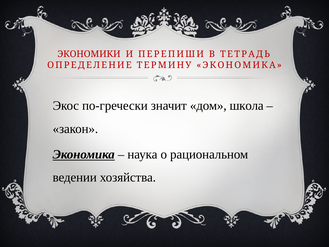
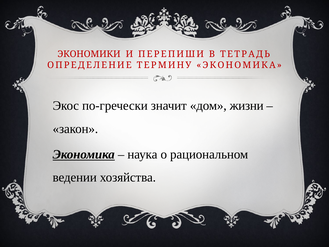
школа: школа -> жизни
